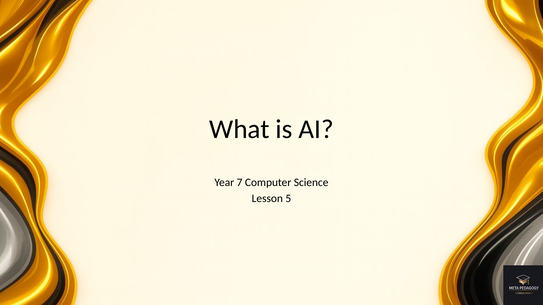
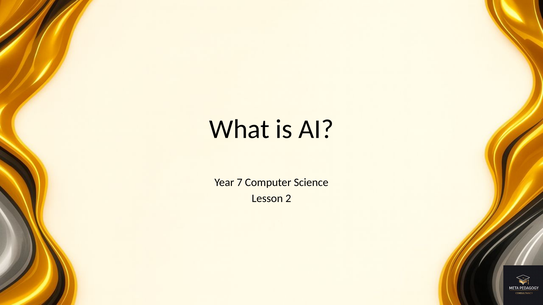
5: 5 -> 2
